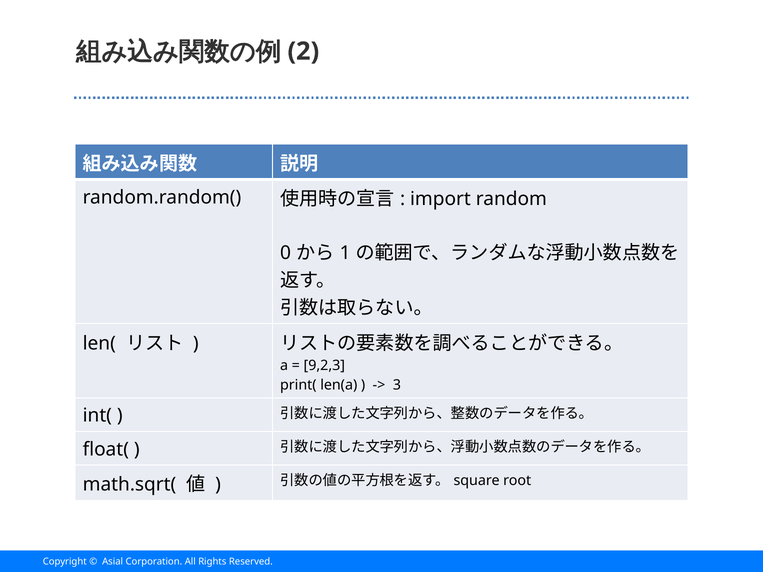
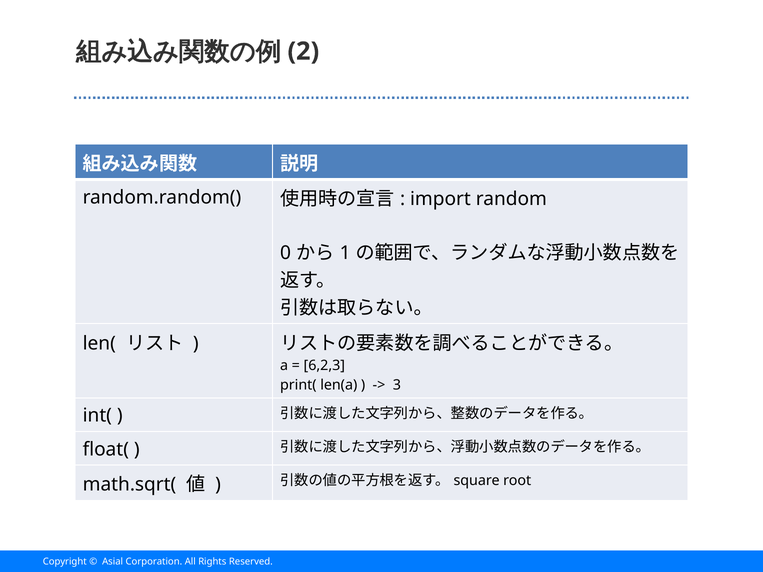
9,2,3: 9,2,3 -> 6,2,3
